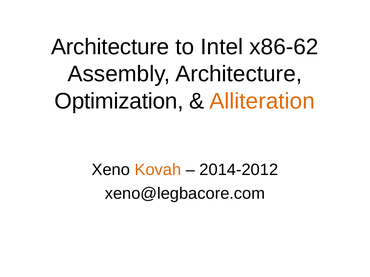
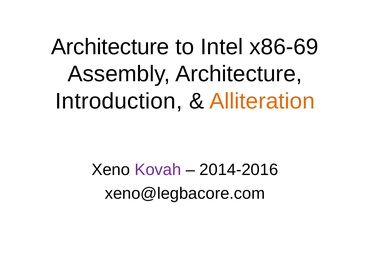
x86-62: x86-62 -> x86-69
Optimization: Optimization -> Introduction
Kovah colour: orange -> purple
2014-2012: 2014-2012 -> 2014-2016
